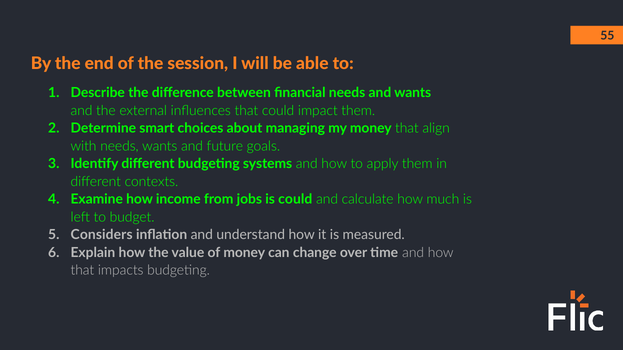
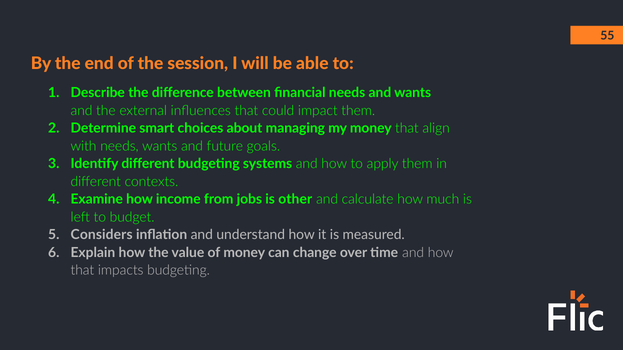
is could: could -> other
